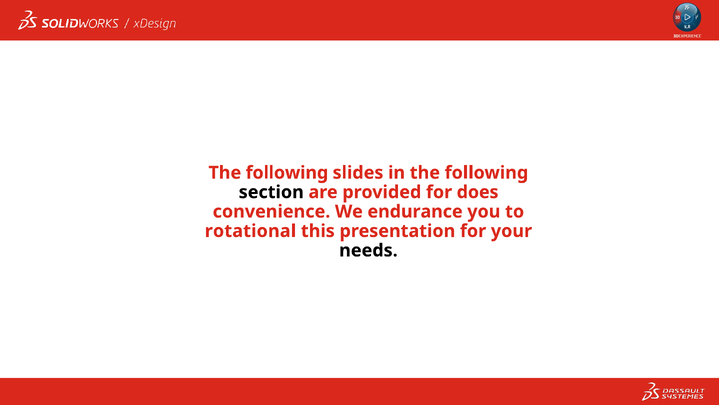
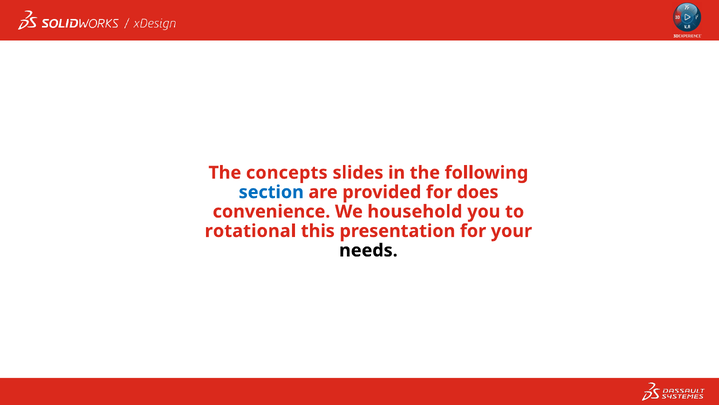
following at (287, 173): following -> concepts
section colour: black -> blue
endurance: endurance -> household
